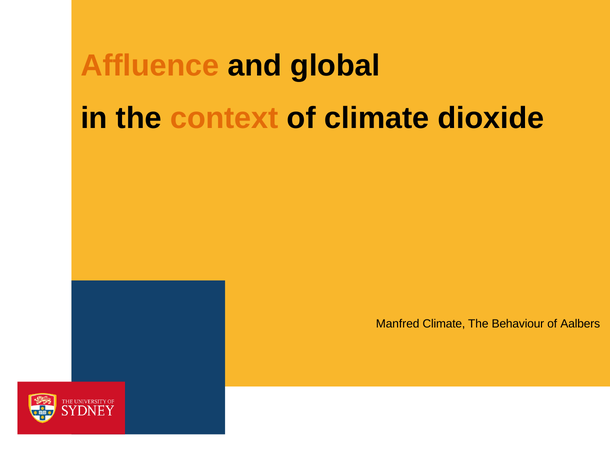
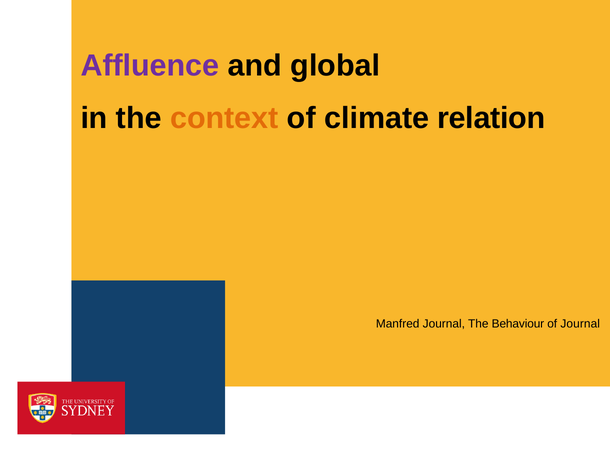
Affluence colour: orange -> purple
dioxide: dioxide -> relation
Manfred Climate: Climate -> Journal
of Aalbers: Aalbers -> Journal
